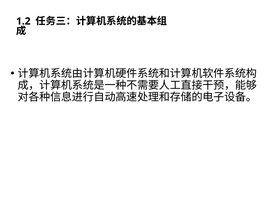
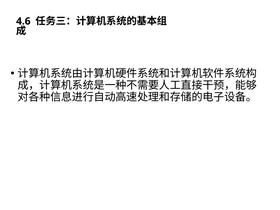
1.2: 1.2 -> 4.6
